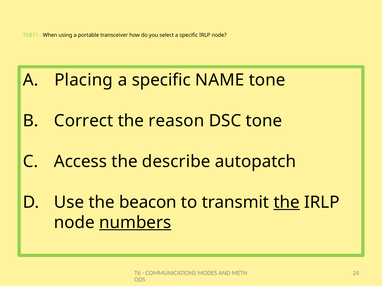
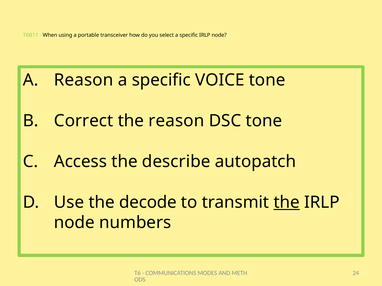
A Placing: Placing -> Reason
NAME: NAME -> VOICE
beacon: beacon -> decode
numbers underline: present -> none
